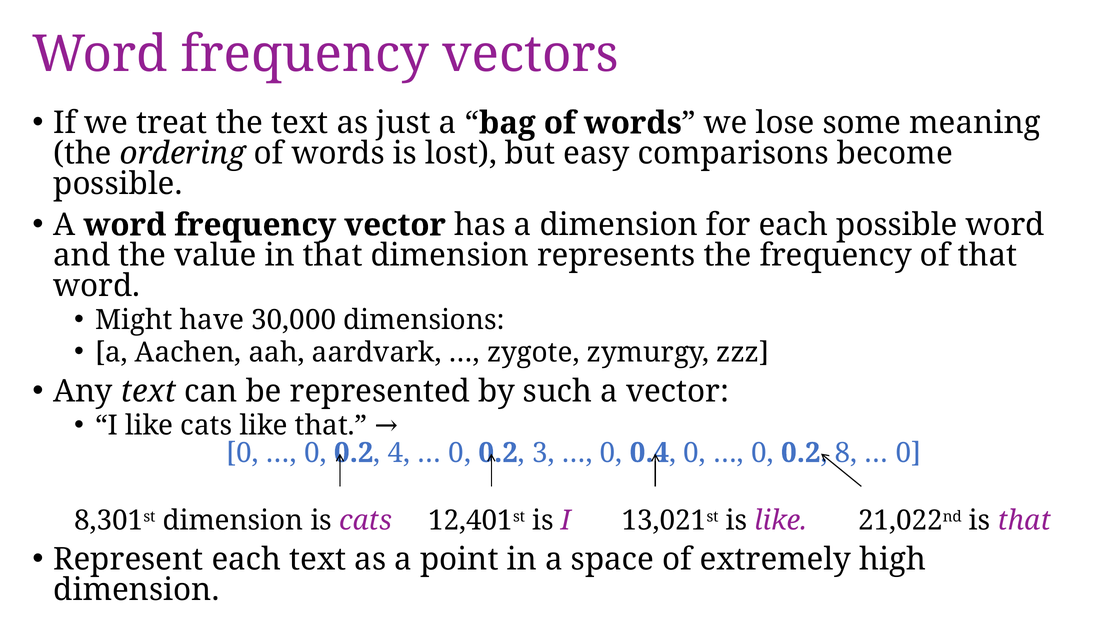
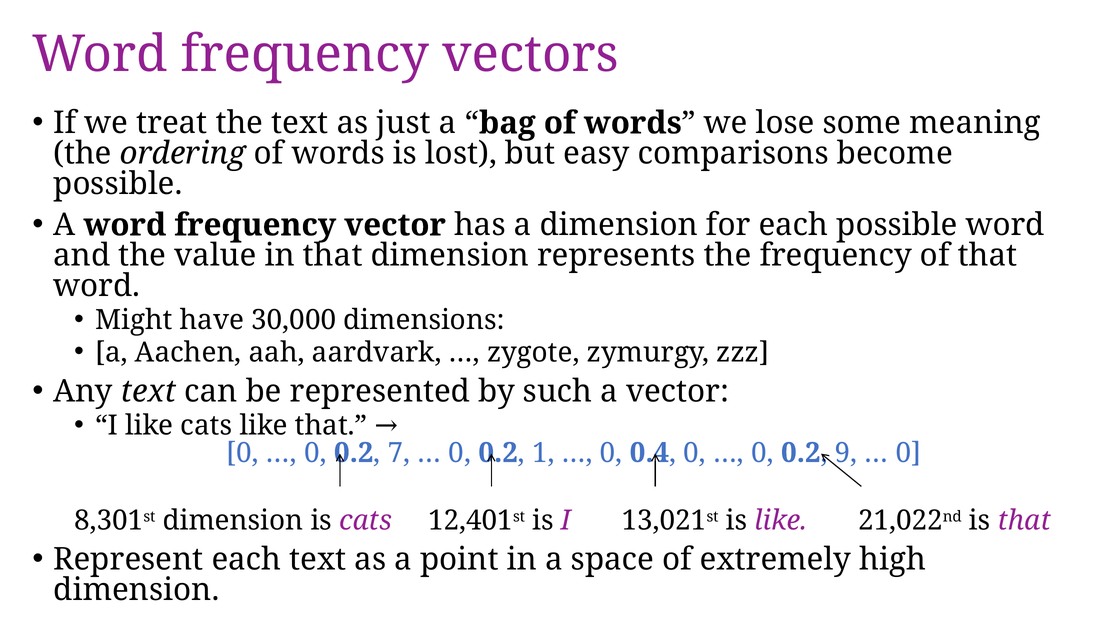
4: 4 -> 7
3: 3 -> 1
8: 8 -> 9
